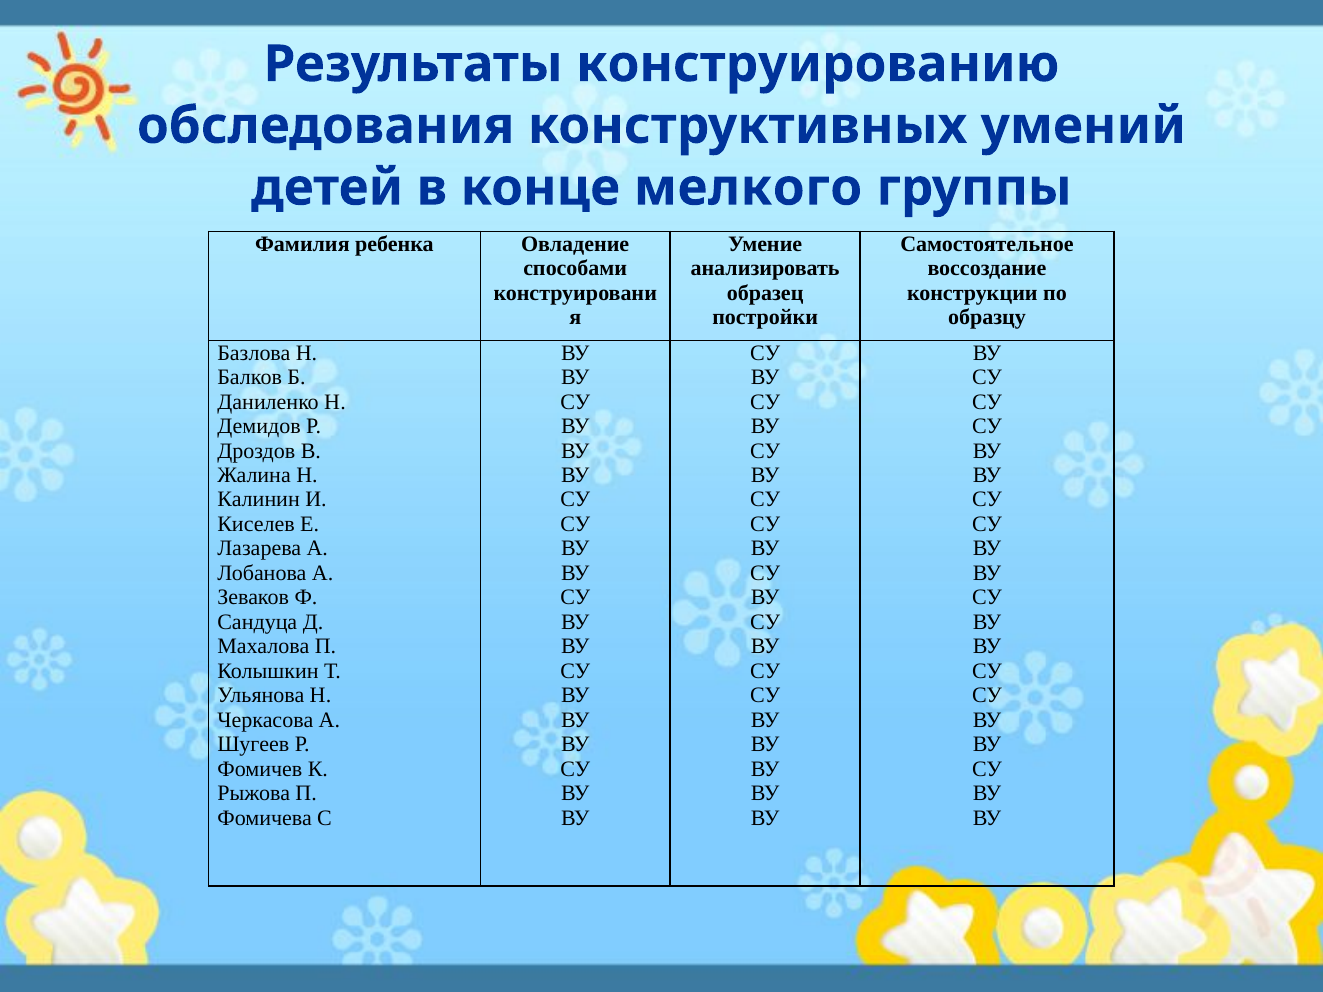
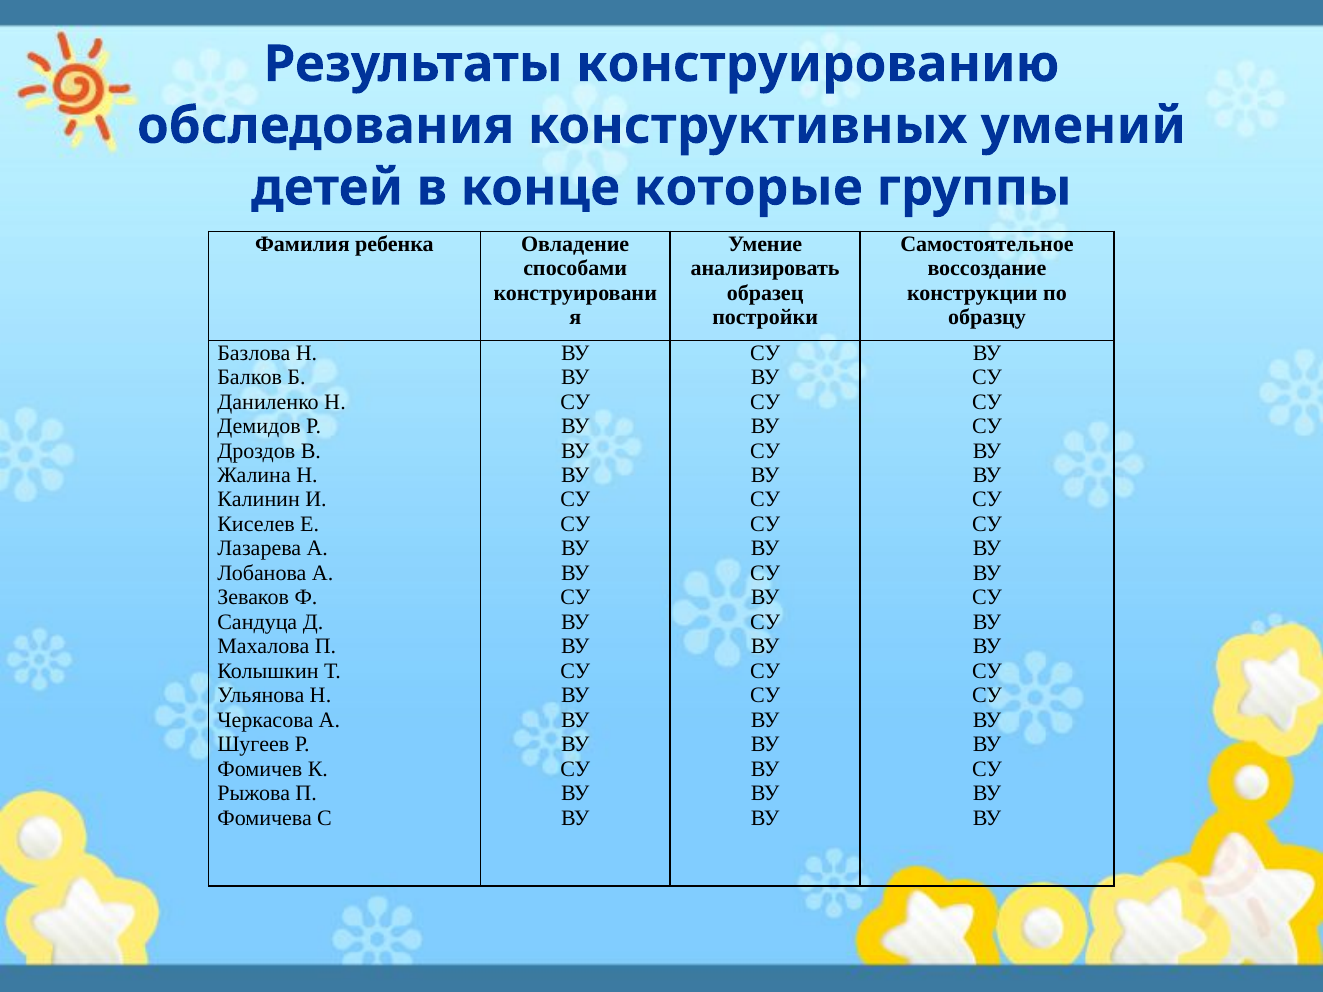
мелкого: мелкого -> которые
